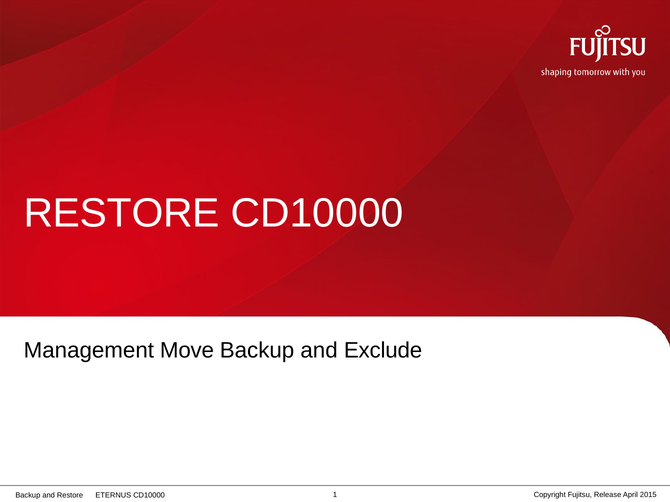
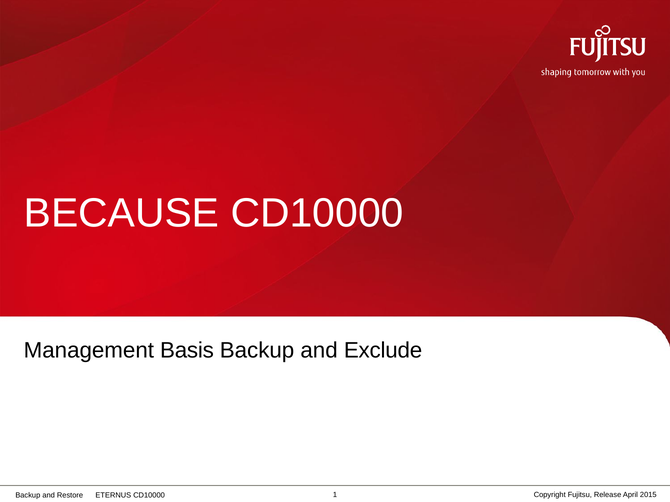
RESTORE at (122, 213): RESTORE -> BECAUSE
Move: Move -> Basis
